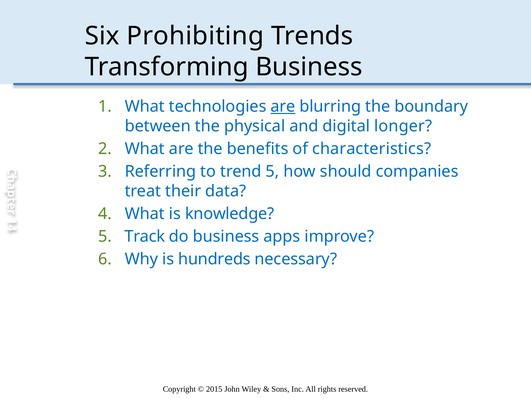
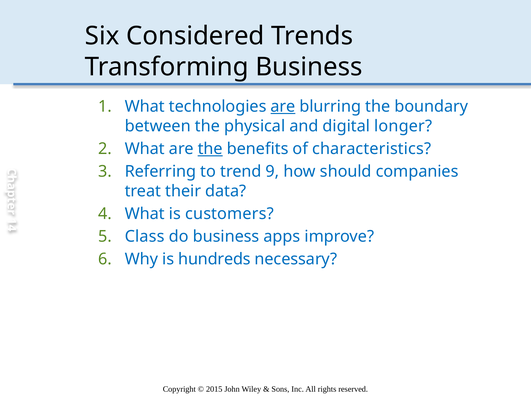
Prohibiting: Prohibiting -> Considered
the at (210, 149) underline: none -> present
trend 5: 5 -> 9
knowledge: knowledge -> customers
Track: Track -> Class
